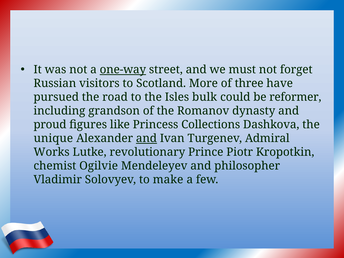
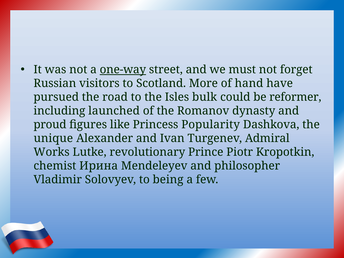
three: three -> hand
grandson: grandson -> launched
Collections: Collections -> Popularity
and at (146, 138) underline: present -> none
Ogilvie: Ogilvie -> Ирина
make: make -> being
